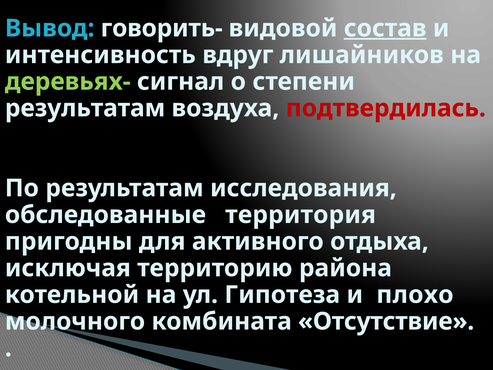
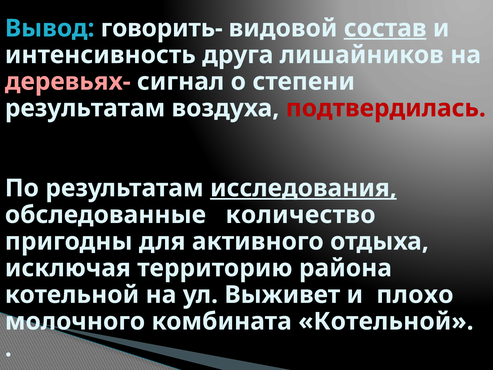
вдруг: вдруг -> друга
деревьях- colour: light green -> pink
исследования underline: none -> present
территория: территория -> количество
Гипотеза: Гипотеза -> Выживет
комбината Отсутствие: Отсутствие -> Котельной
